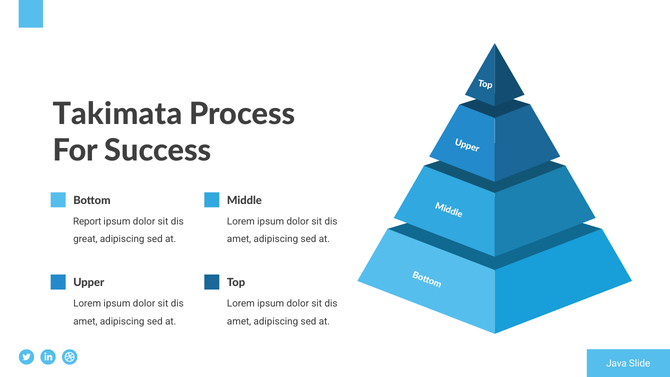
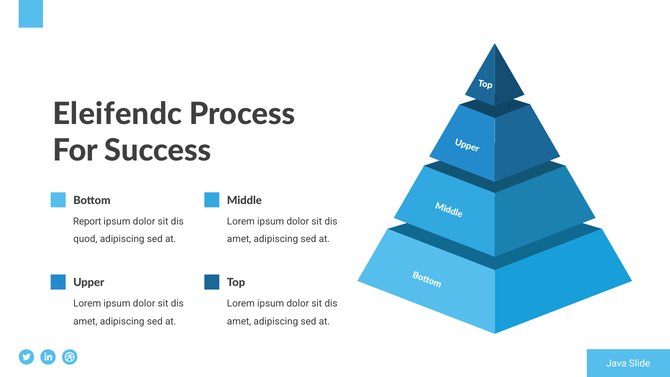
Takimata: Takimata -> Eleifendc
great: great -> quod
